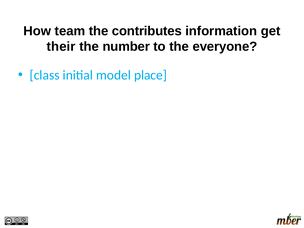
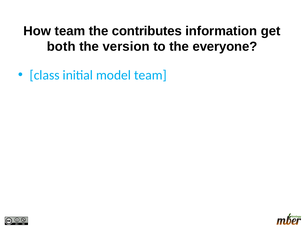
their: their -> both
number: number -> version
model place: place -> team
